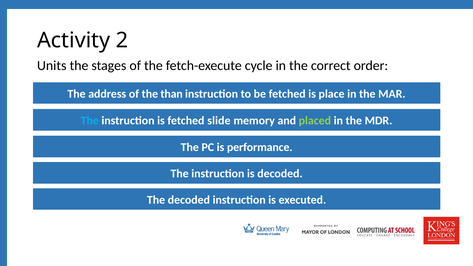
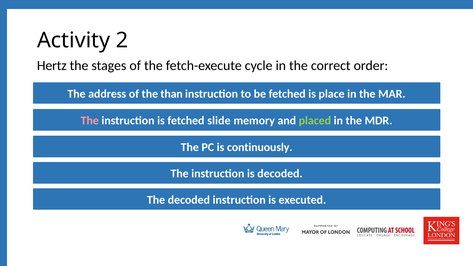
Units: Units -> Hertz
The at (90, 121) colour: light blue -> pink
performance: performance -> continuously
